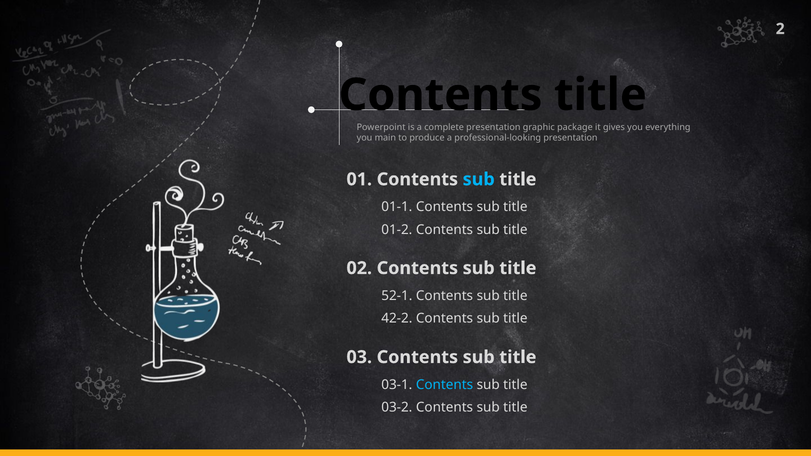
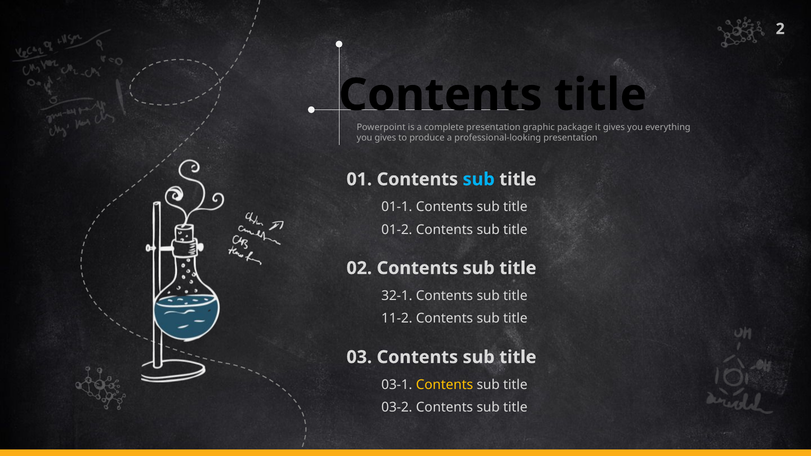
you main: main -> gives
52-1: 52-1 -> 32-1
42-2: 42-2 -> 11-2
Contents at (445, 385) colour: light blue -> yellow
